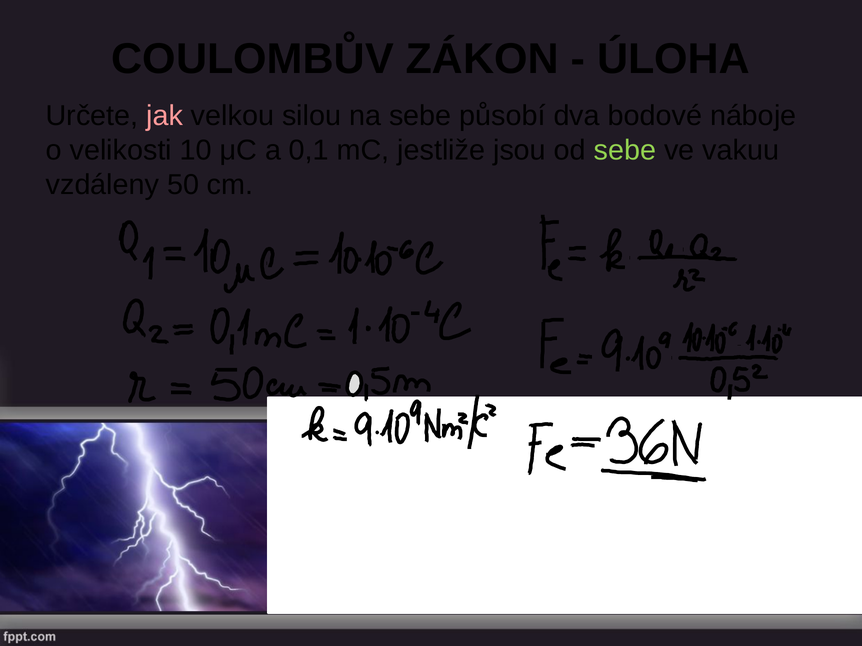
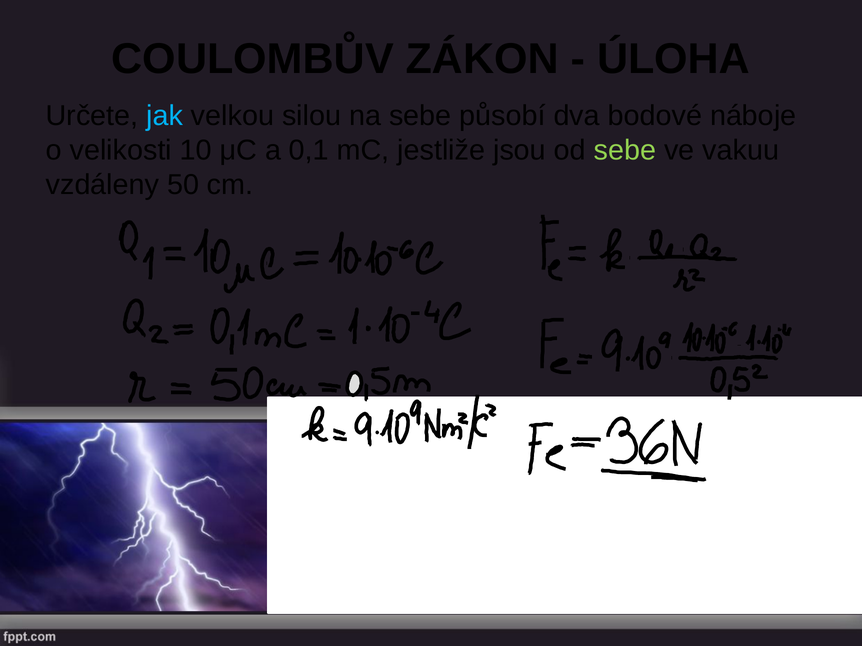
jak colour: pink -> light blue
